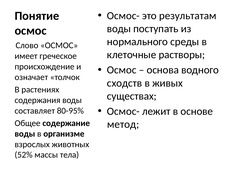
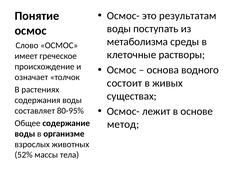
нормального: нормального -> метаболизма
сходств: сходств -> состоит
